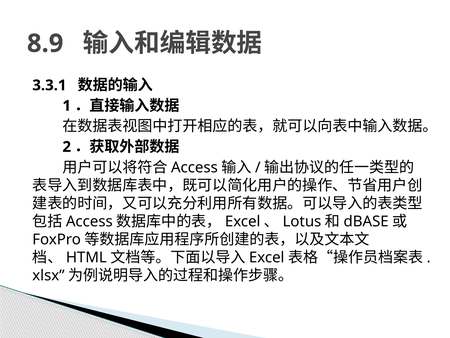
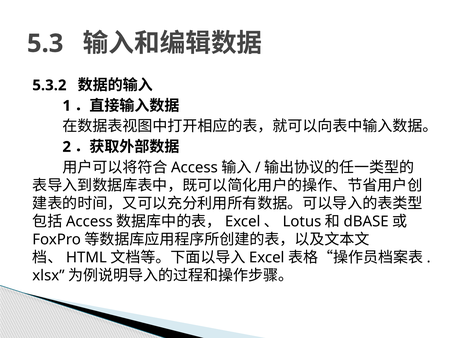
8.9: 8.9 -> 5.3
3.3.1: 3.3.1 -> 5.3.2
